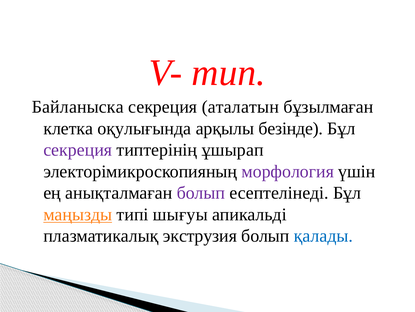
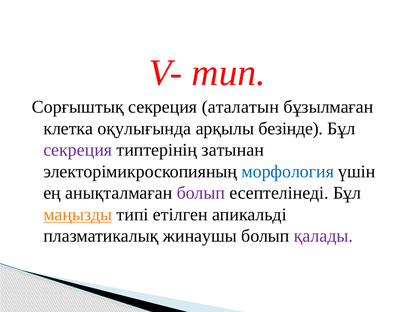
Байланыска: Байланыска -> Сорғыштық
ұшырап: ұшырап -> затынан
морфология colour: purple -> blue
шығуы: шығуы -> етілген
экструзия: экструзия -> жинаушы
қалады colour: blue -> purple
